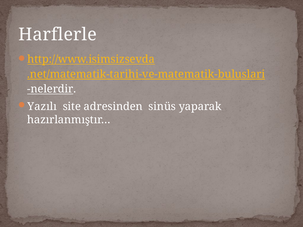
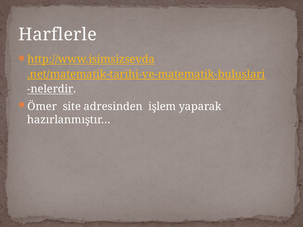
Yazılı: Yazılı -> Ömer
sinüs: sinüs -> işlem
